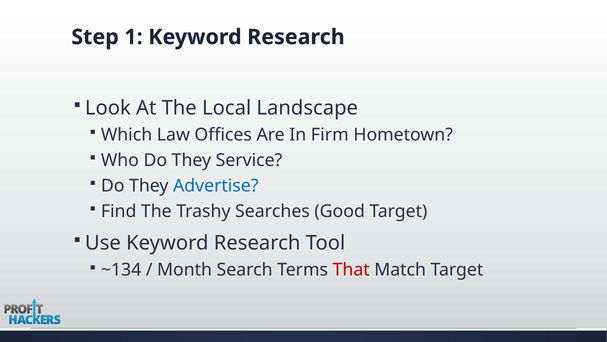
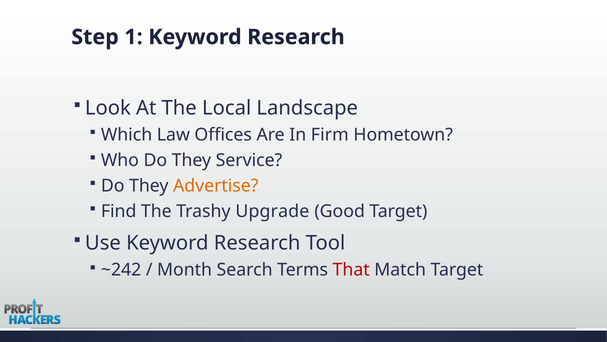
Advertise colour: blue -> orange
Searches: Searches -> Upgrade
~134: ~134 -> ~242
